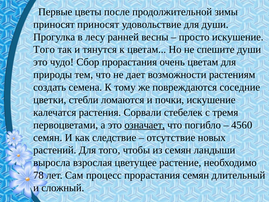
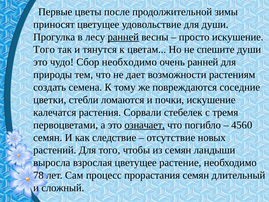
приносят приносят: приносят -> цветущее
ранней at (123, 37) underline: none -> present
Сбор прорастания: прорастания -> необходимо
очень цветам: цветам -> ранней
